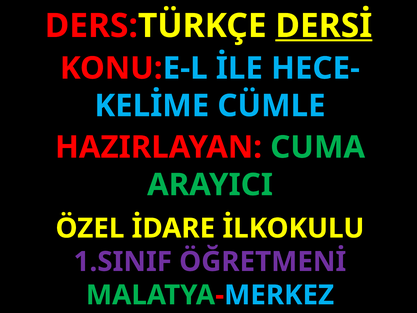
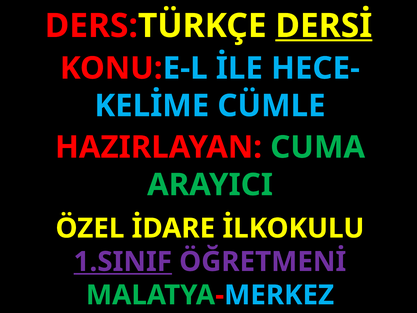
1.SINIF underline: none -> present
